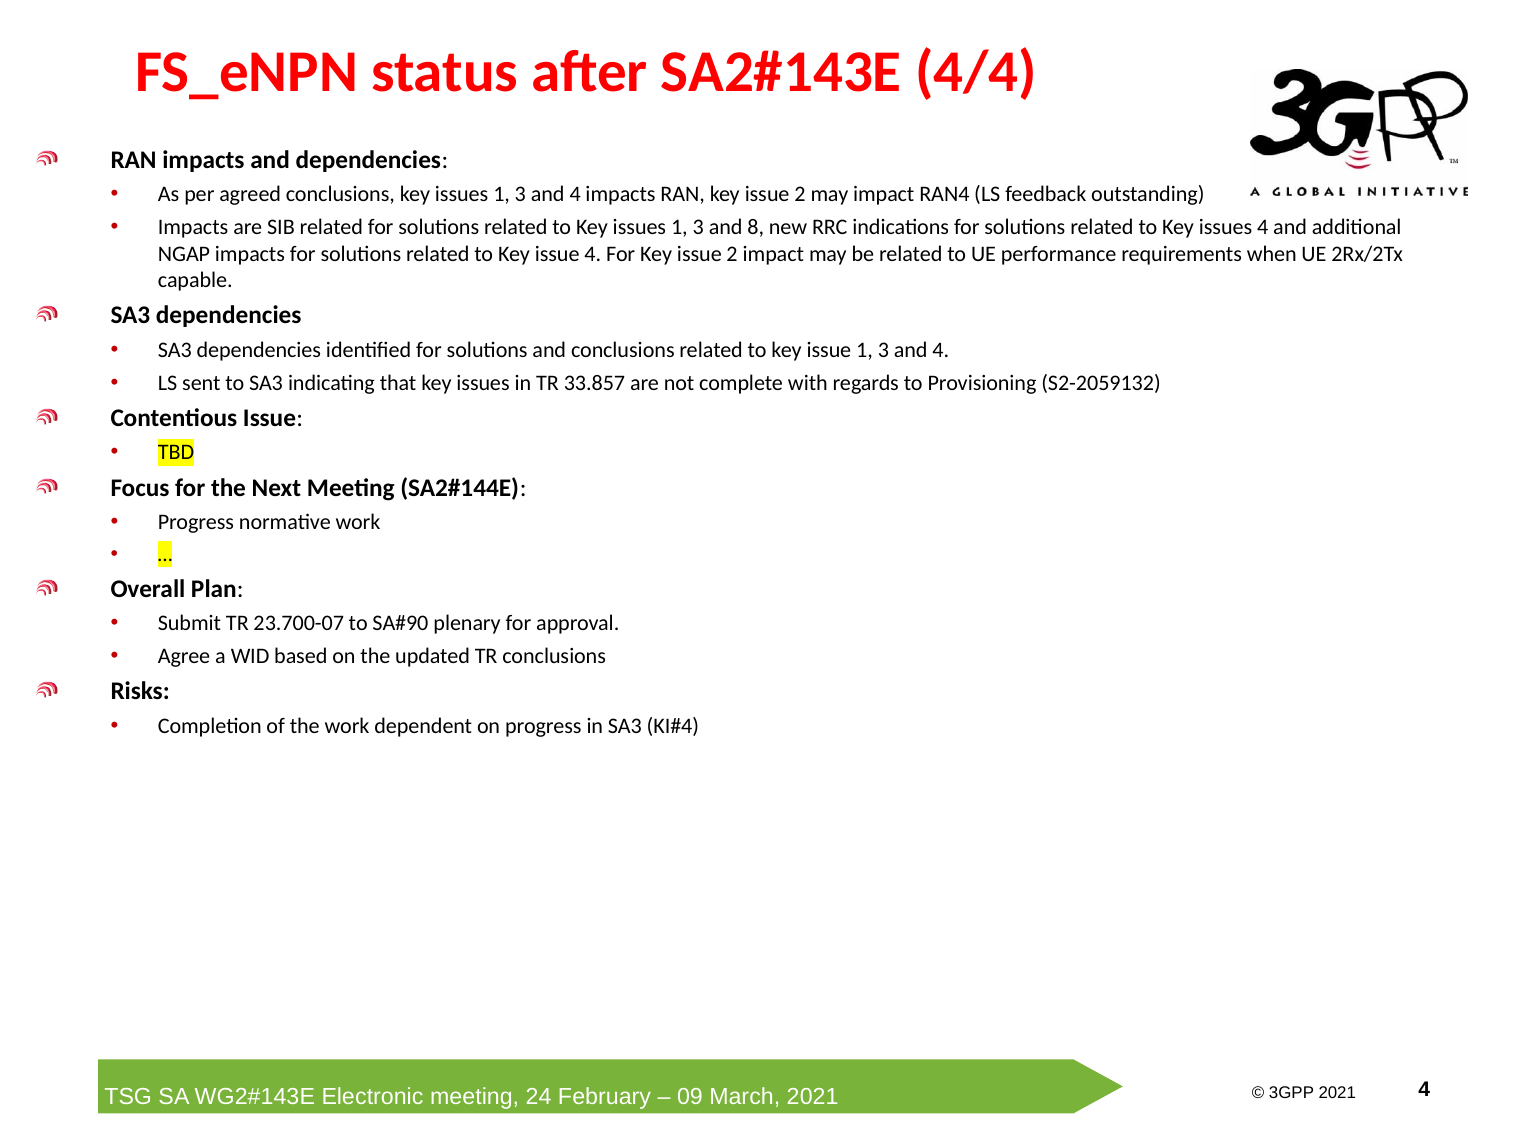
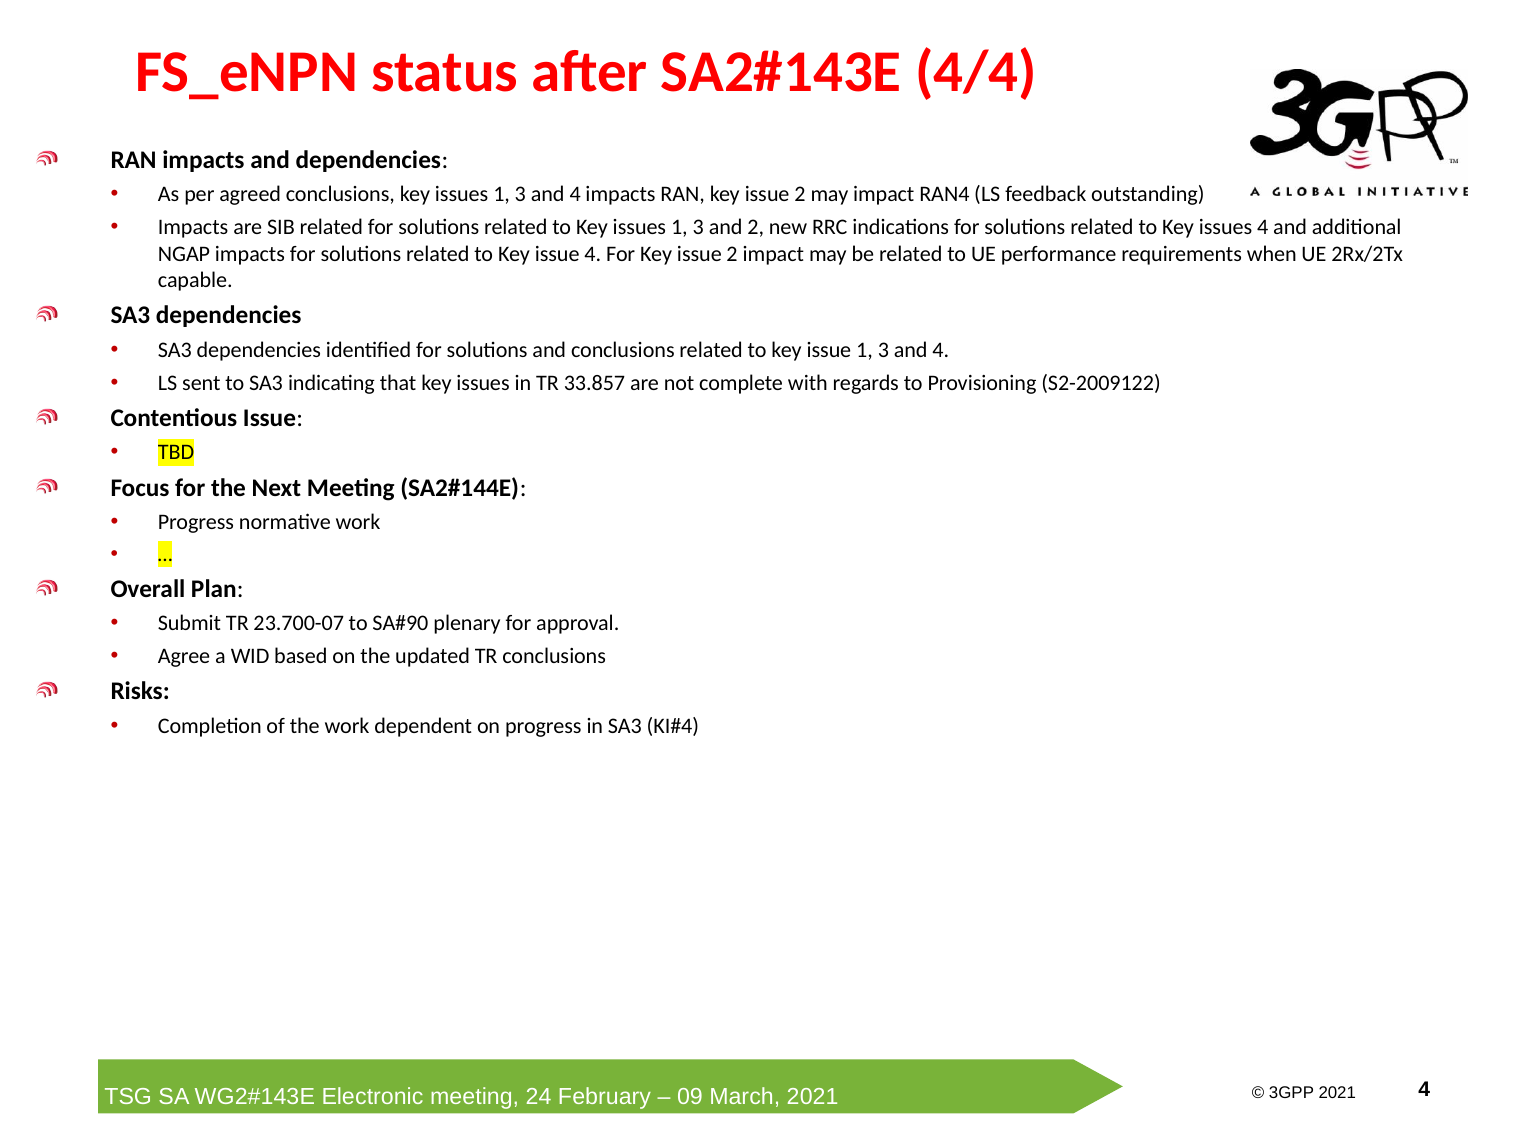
and 8: 8 -> 2
S2-2059132: S2-2059132 -> S2-2009122
